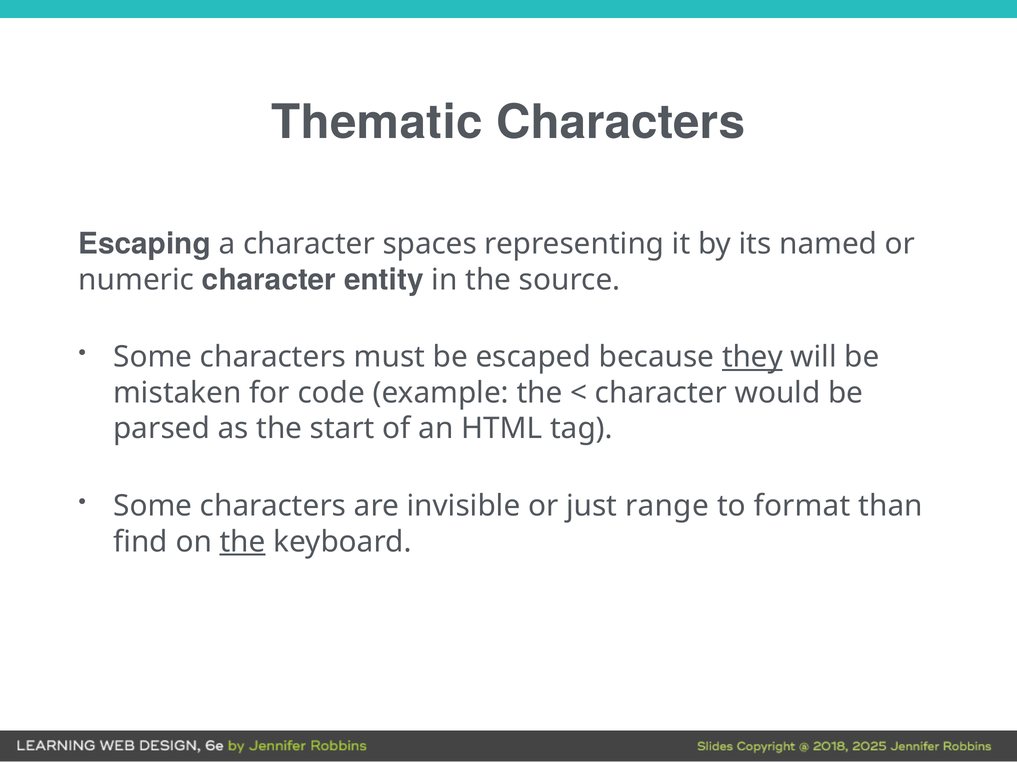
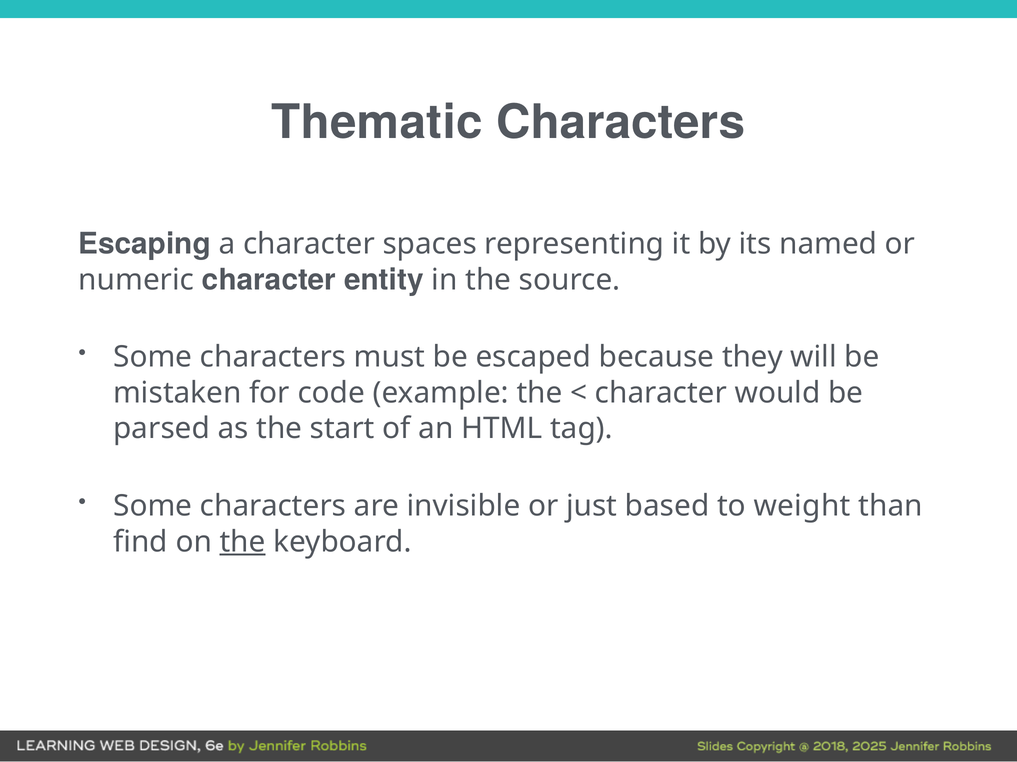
they underline: present -> none
range: range -> based
format: format -> weight
